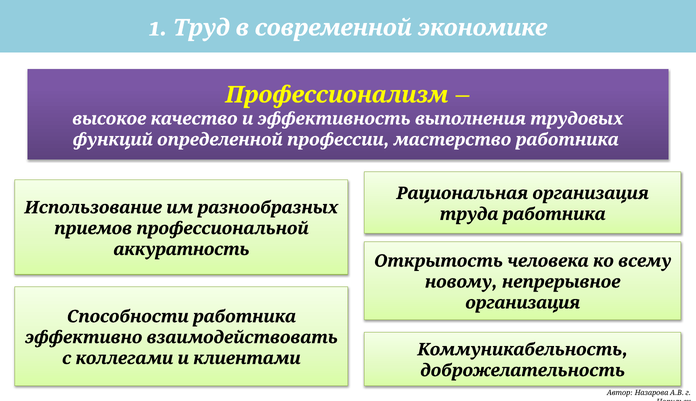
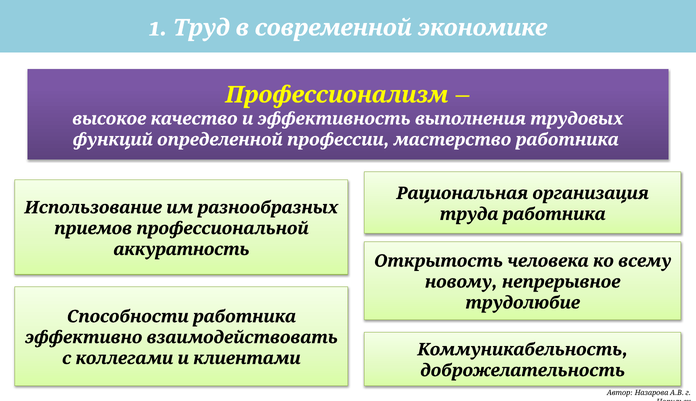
организация at (523, 303): организация -> трудолюбие
